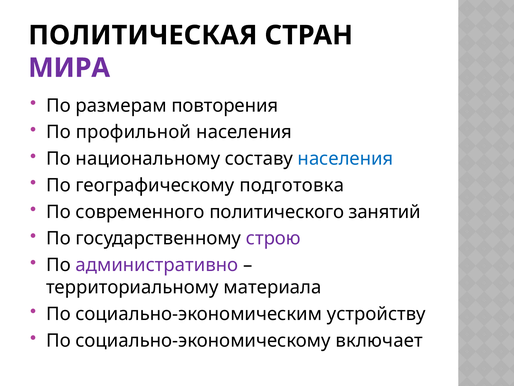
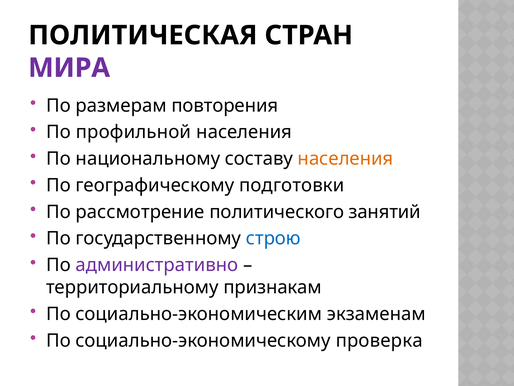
населения at (345, 159) colour: blue -> orange
подготовка: подготовка -> подготовки
современного: современного -> рассмотрение
строю colour: purple -> blue
материала: материала -> признакам
устройству: устройству -> экзаменам
включает: включает -> проверка
